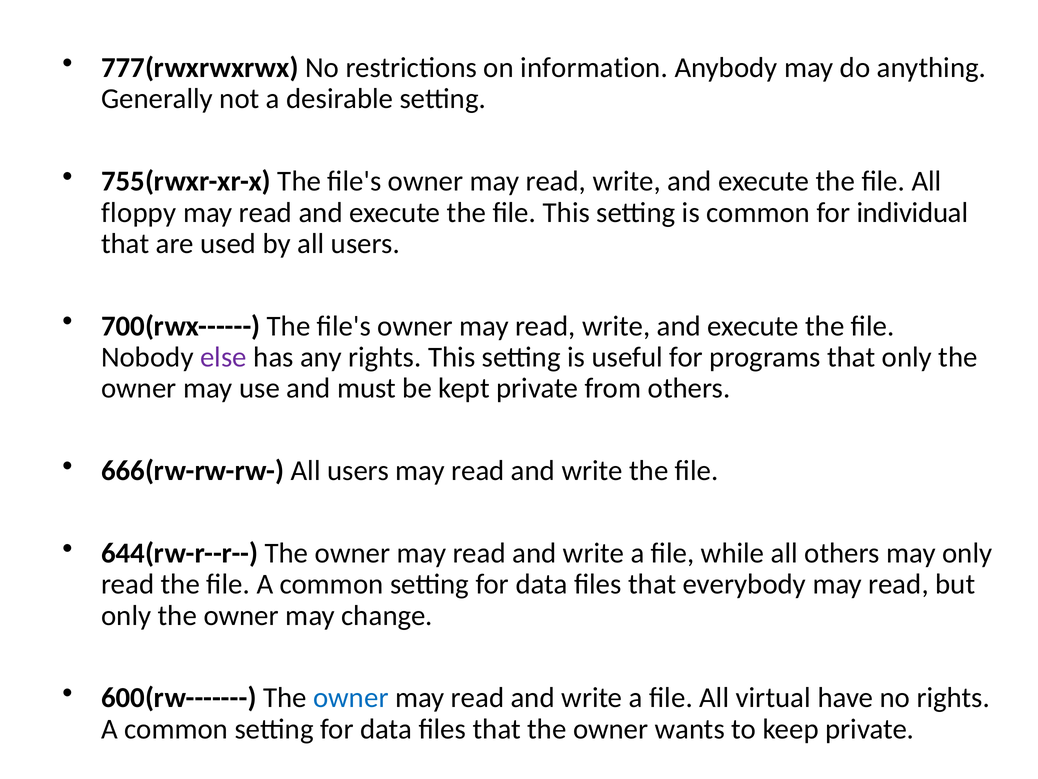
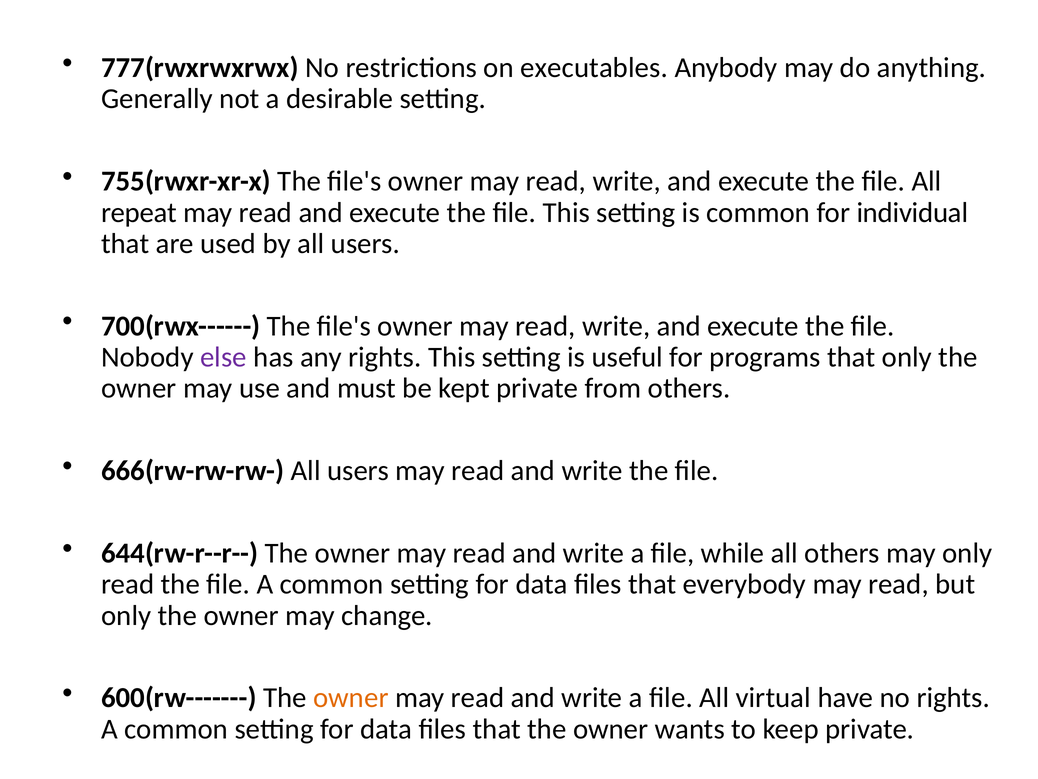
information: information -> executables
floppy: floppy -> repeat
owner at (351, 697) colour: blue -> orange
